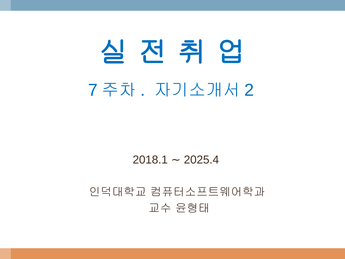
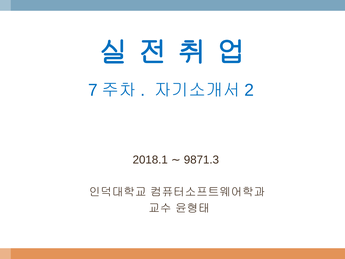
2025.4: 2025.4 -> 9871.3
